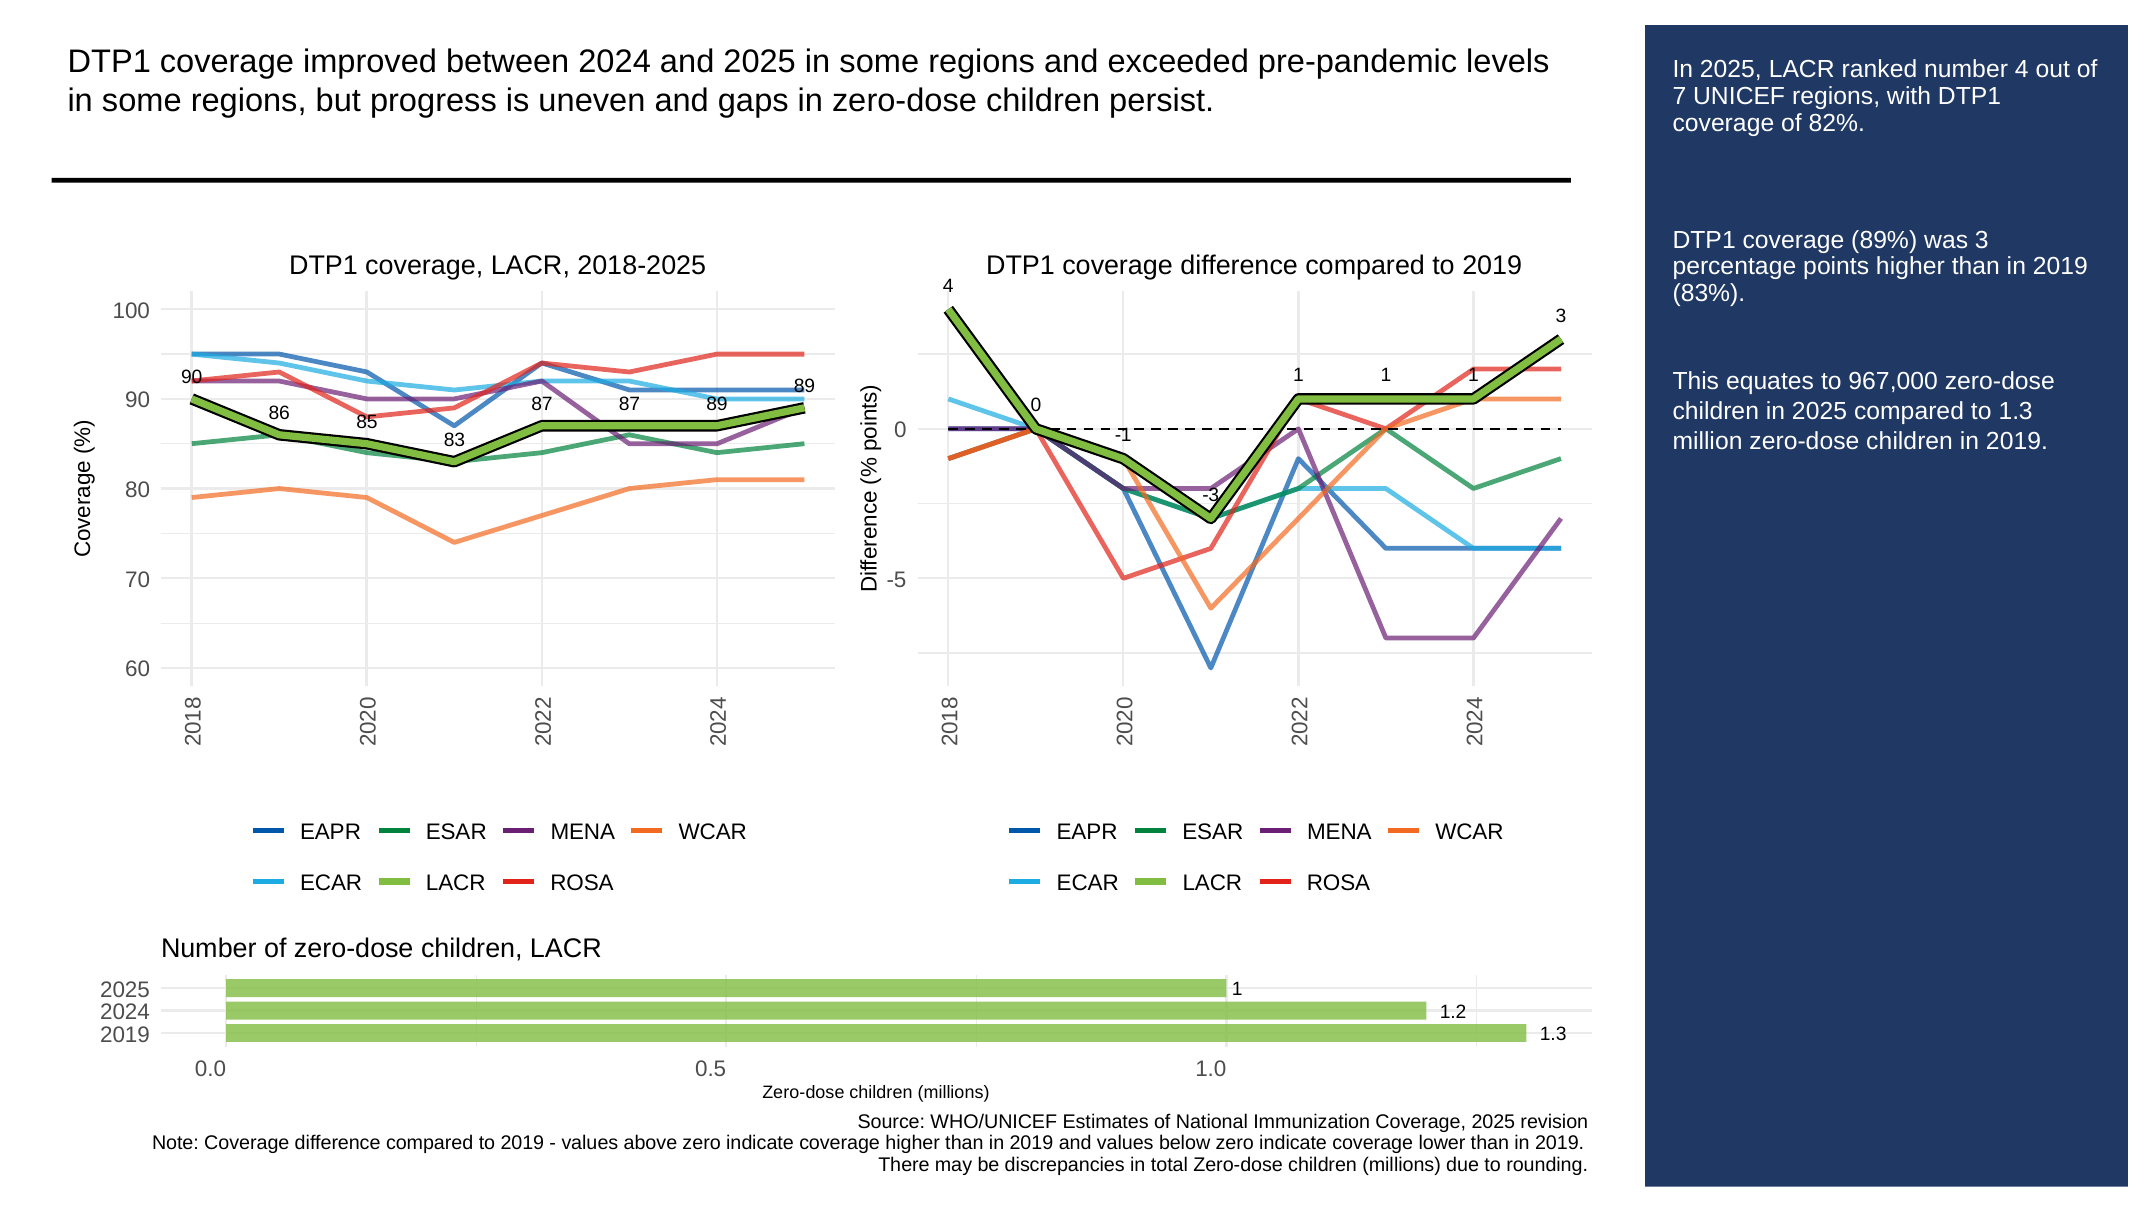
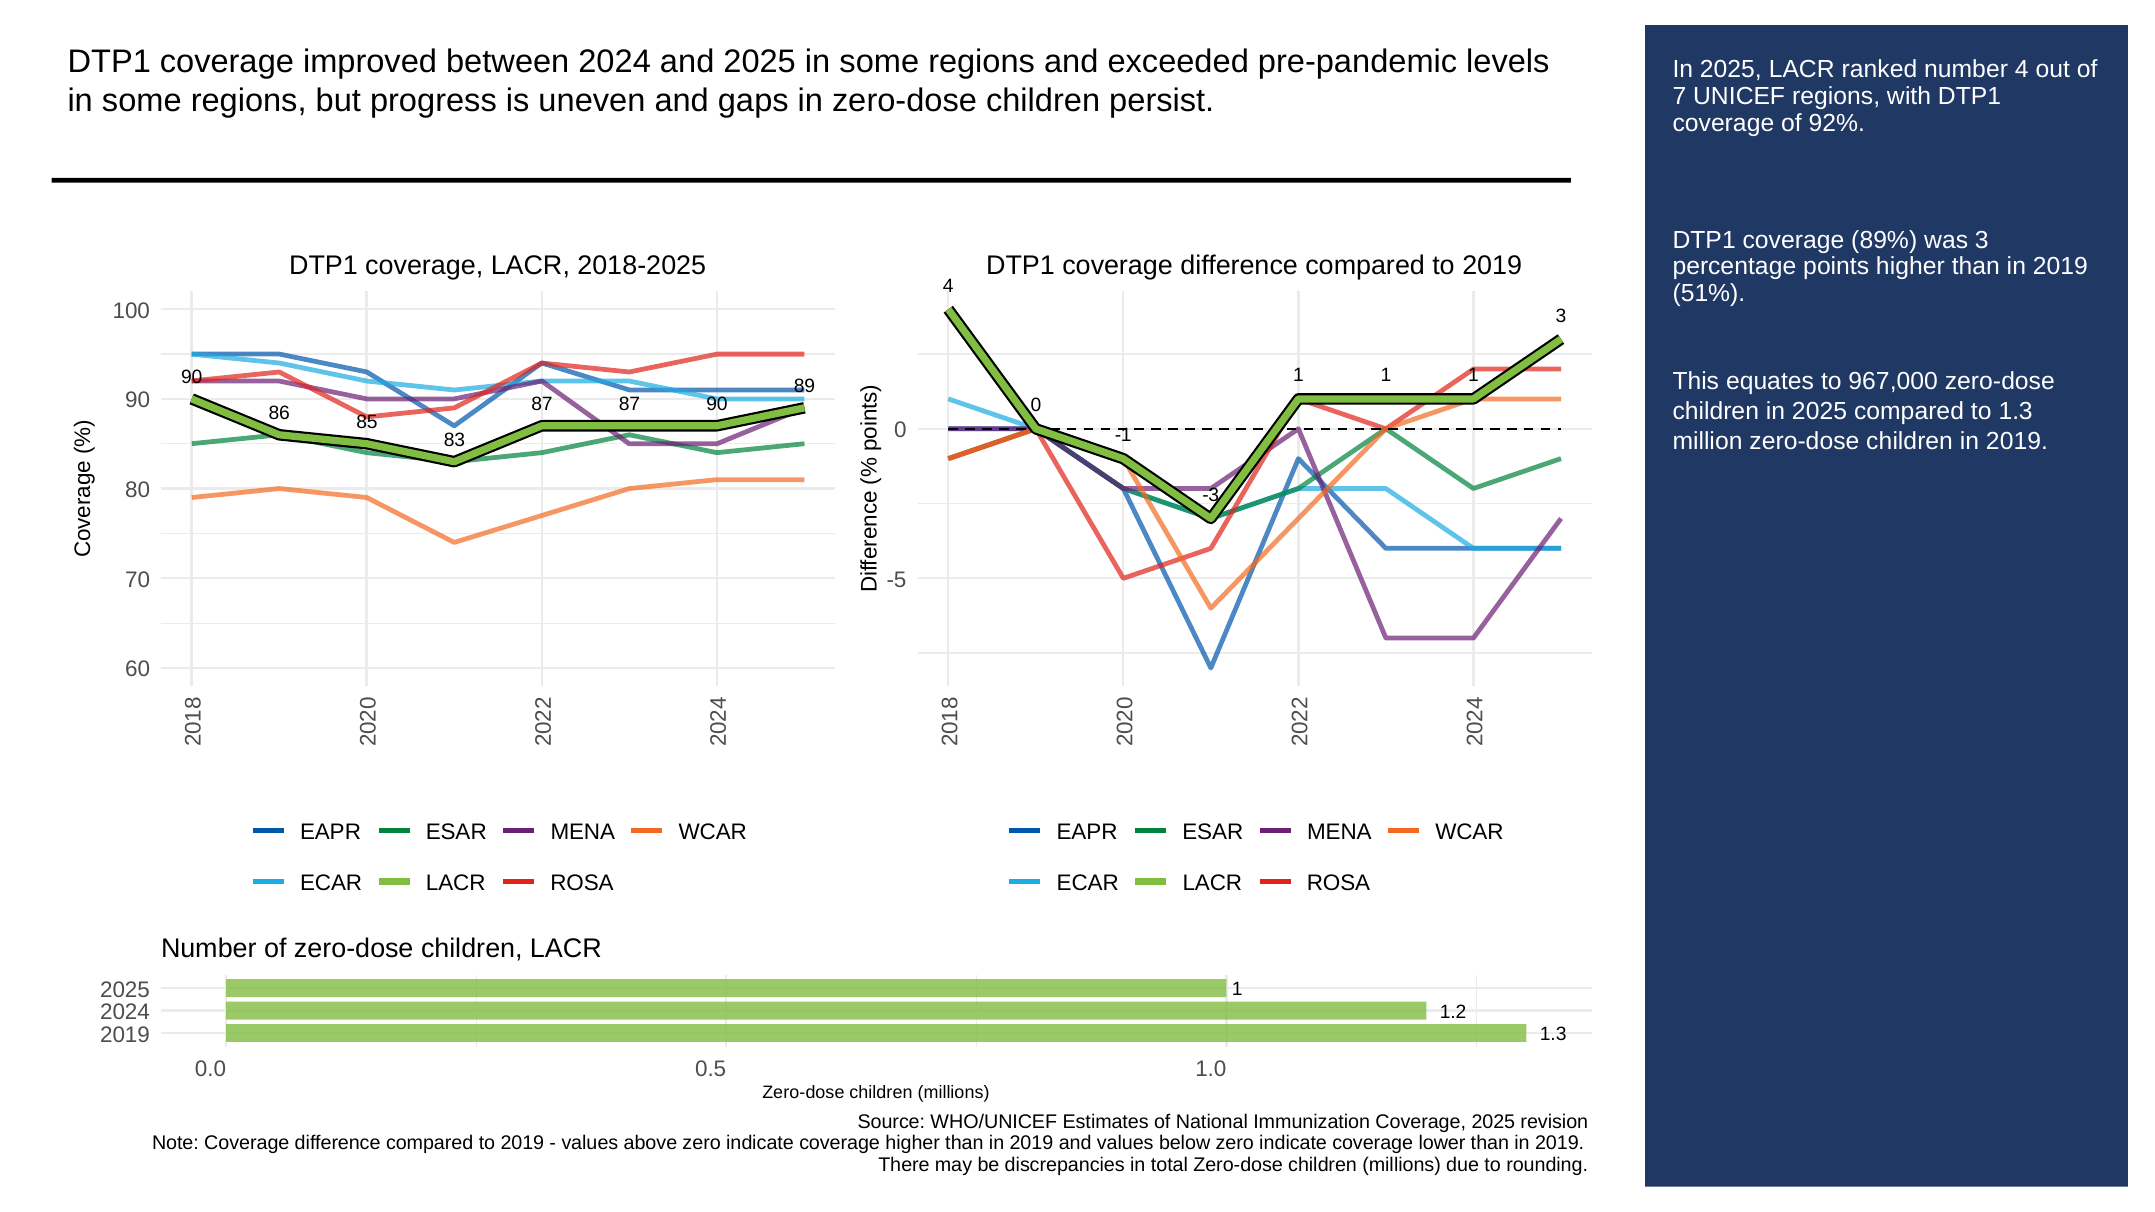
82%: 82% -> 92%
83%: 83% -> 51%
87 89: 89 -> 90
